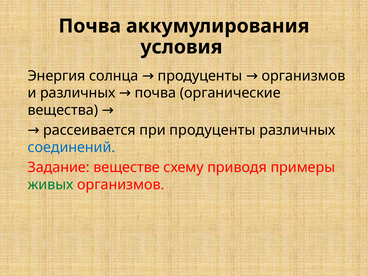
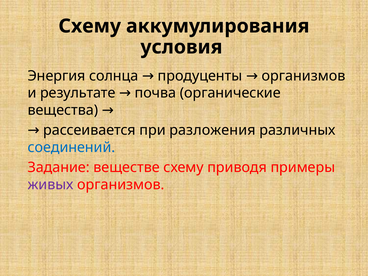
Почва at (90, 26): Почва -> Схему
и различных: различных -> результате
при продуценты: продуценты -> разложения
живых colour: green -> purple
